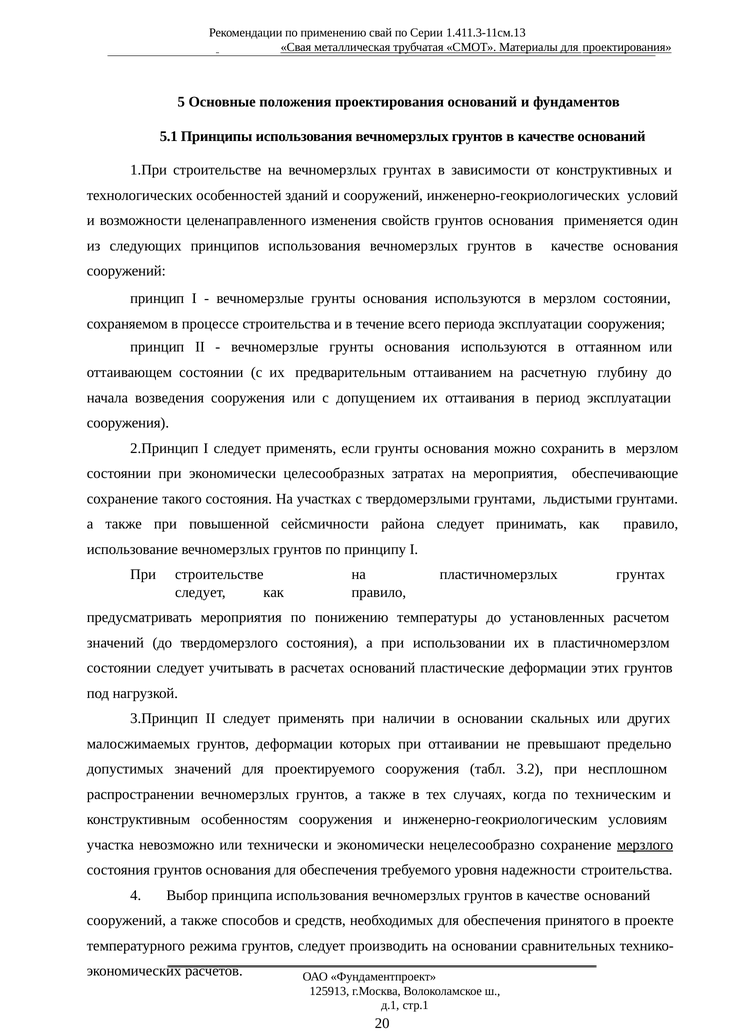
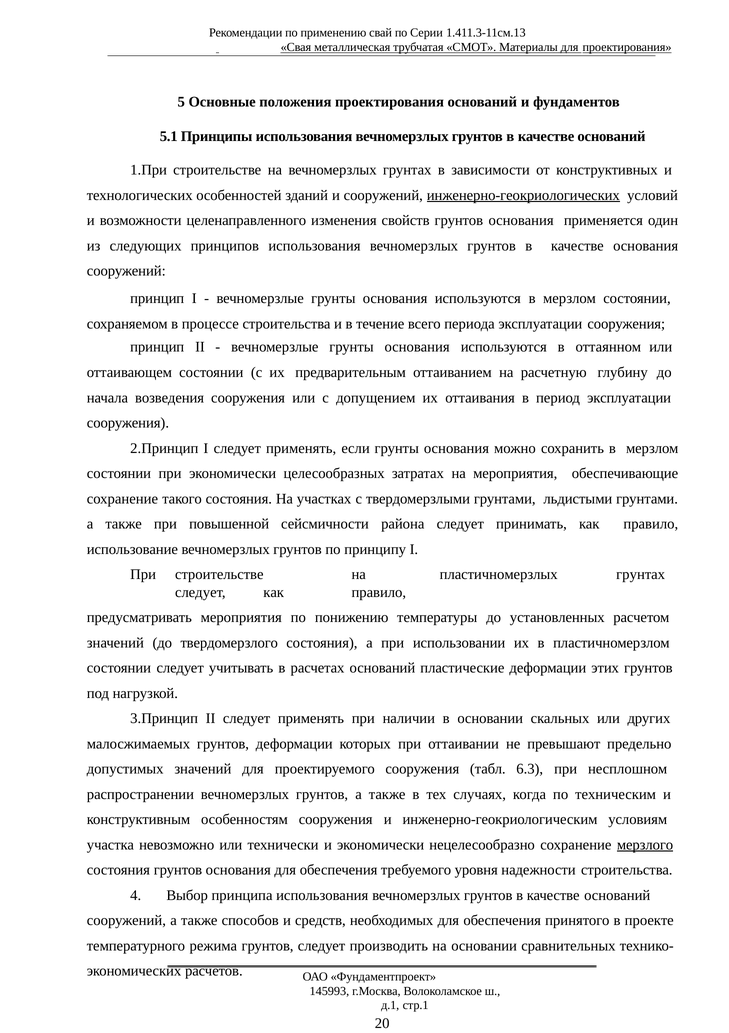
инженерно-геокриологических underline: none -> present
3.2: 3.2 -> 6.3
125913: 125913 -> 145993
